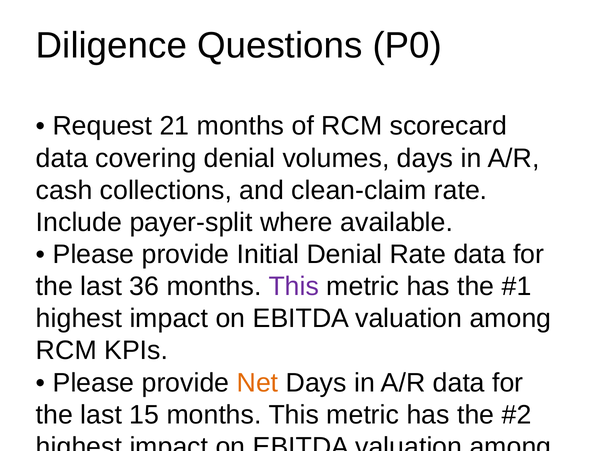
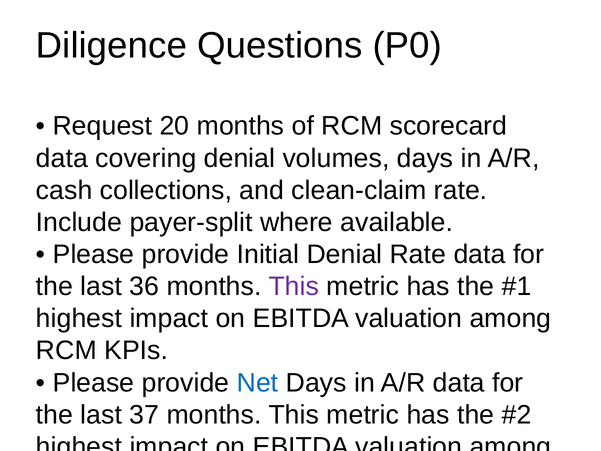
21: 21 -> 20
Net at (258, 383) colour: orange -> blue
15: 15 -> 37
